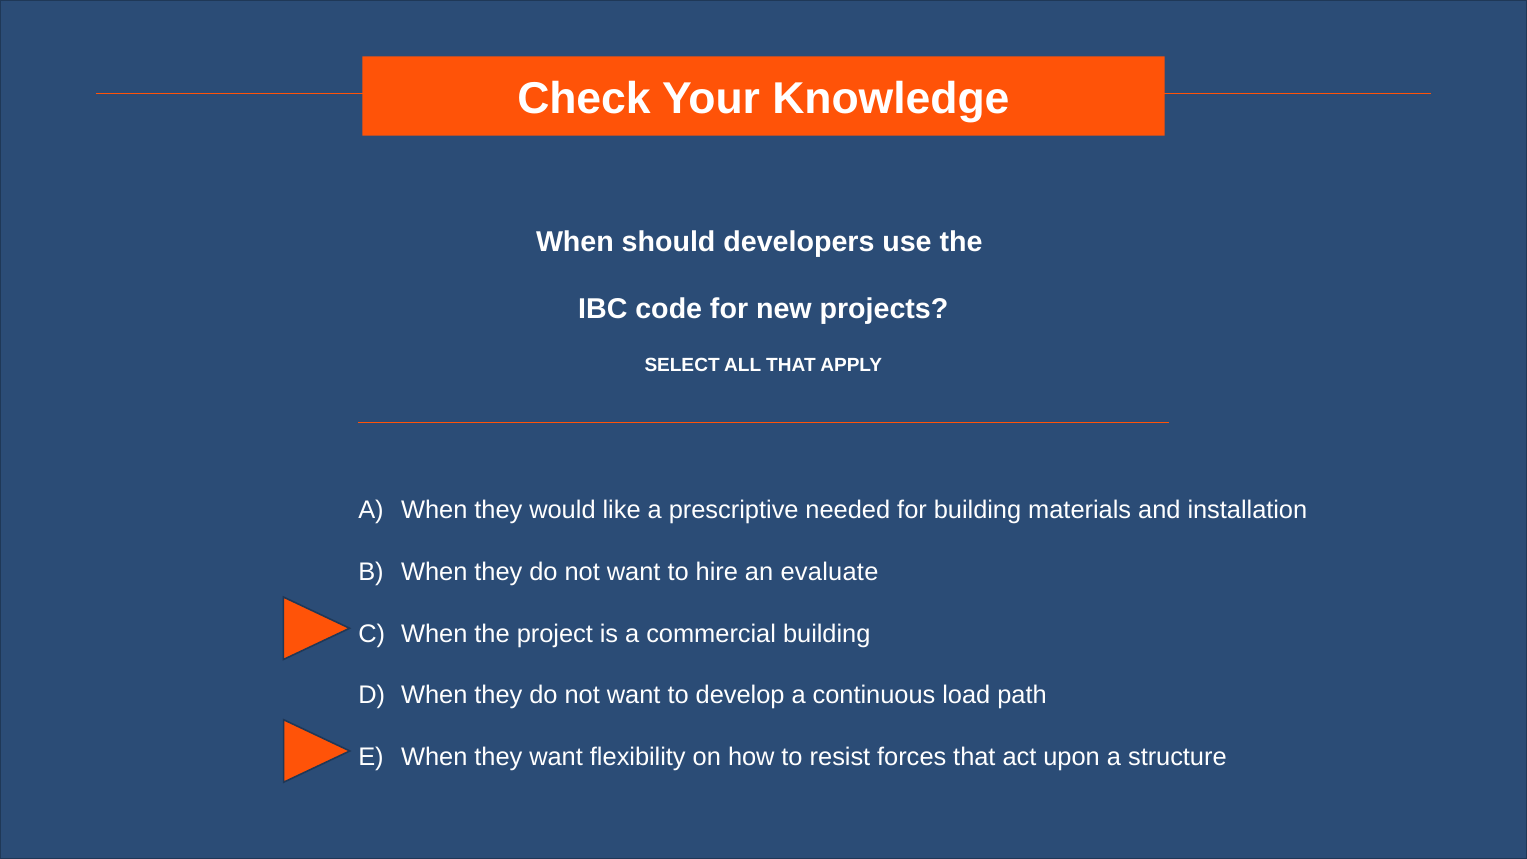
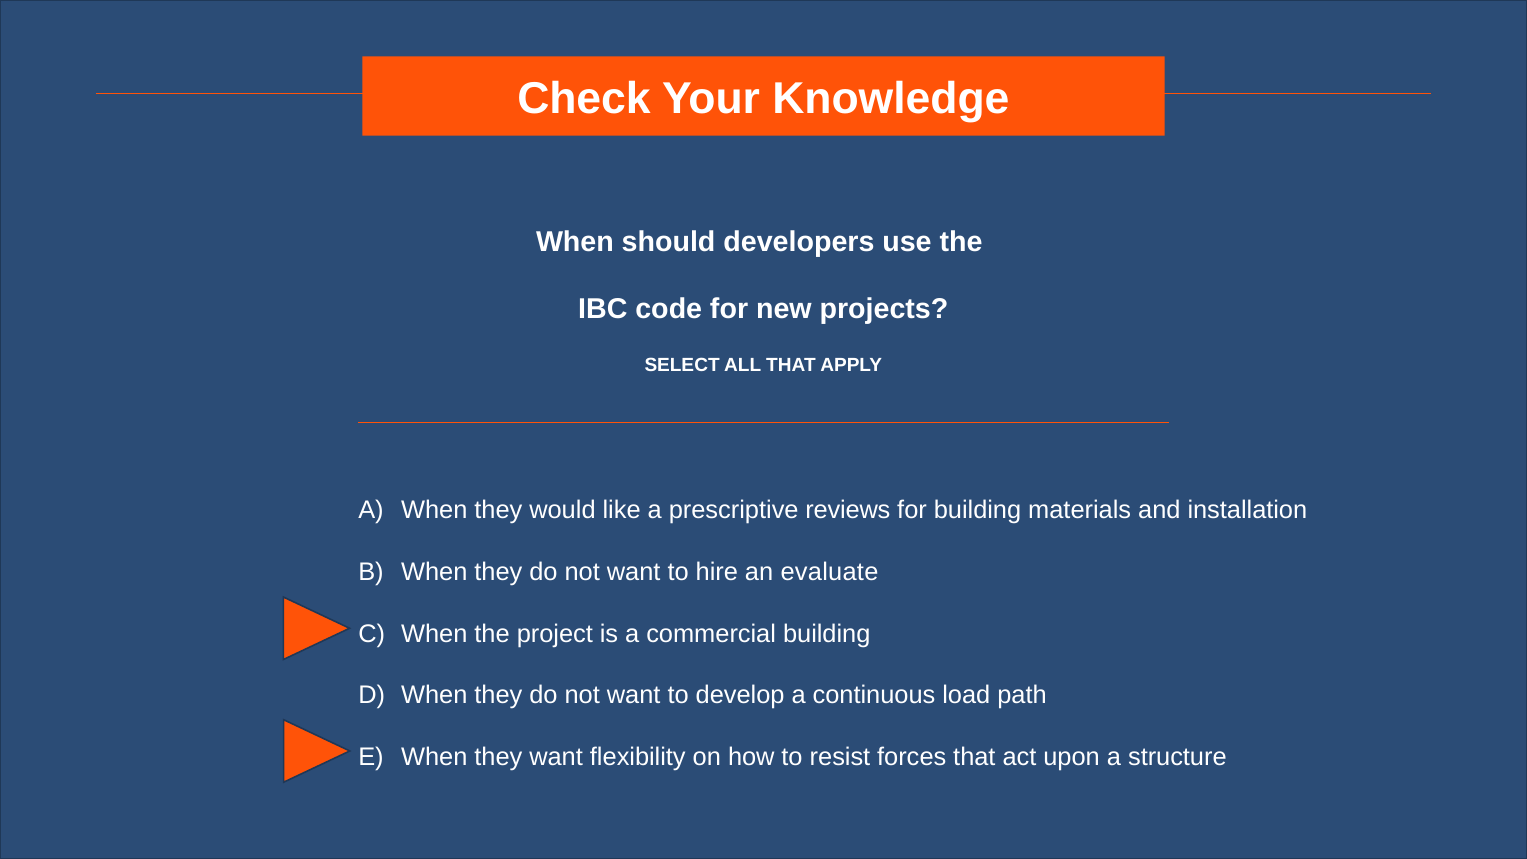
needed: needed -> reviews
